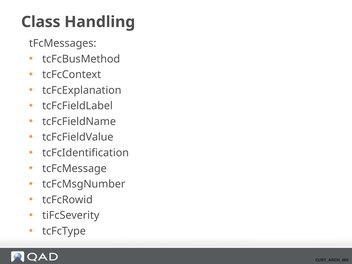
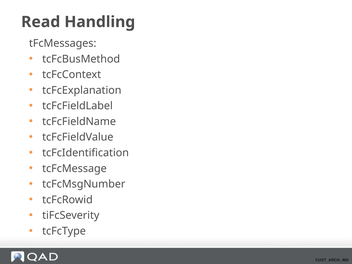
Class: Class -> Read
